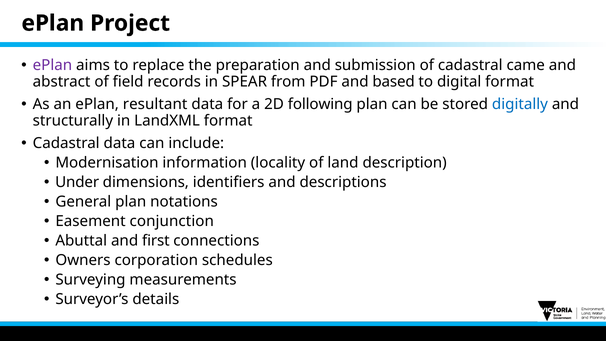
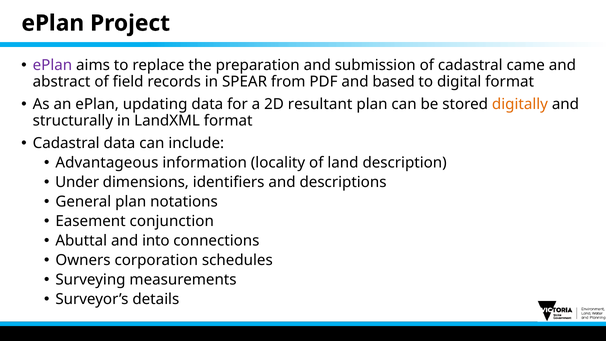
resultant: resultant -> updating
following: following -> resultant
digitally colour: blue -> orange
Modernisation: Modernisation -> Advantageous
first: first -> into
